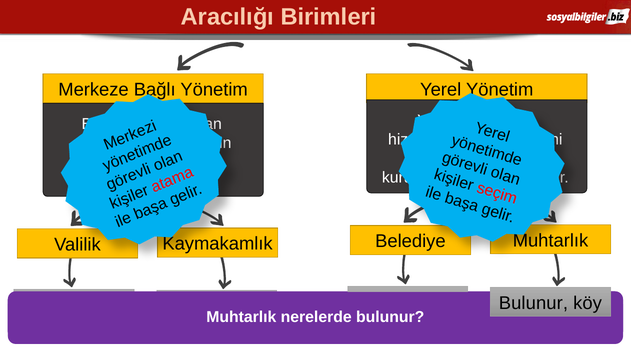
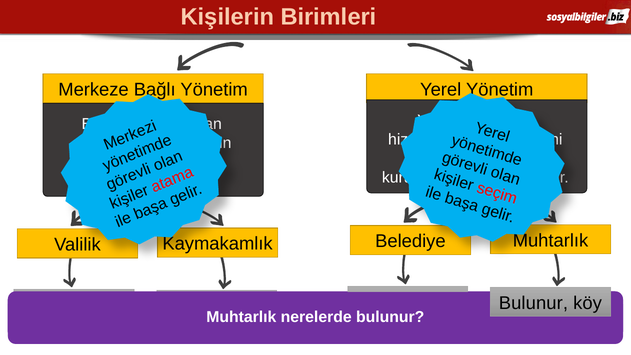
Aracılığı at (227, 17): Aracılığı -> Kişilerin
